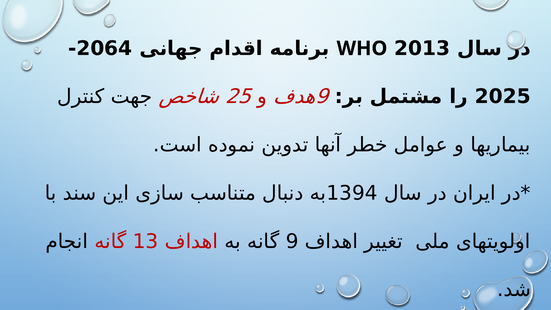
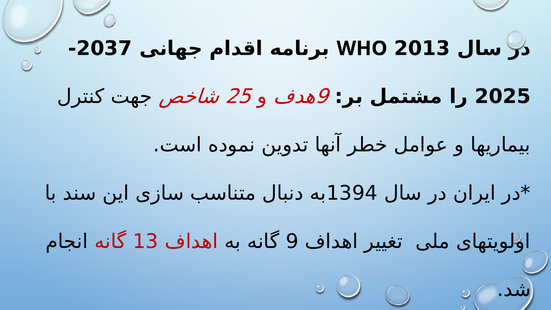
2064: 2064 -> 2037
